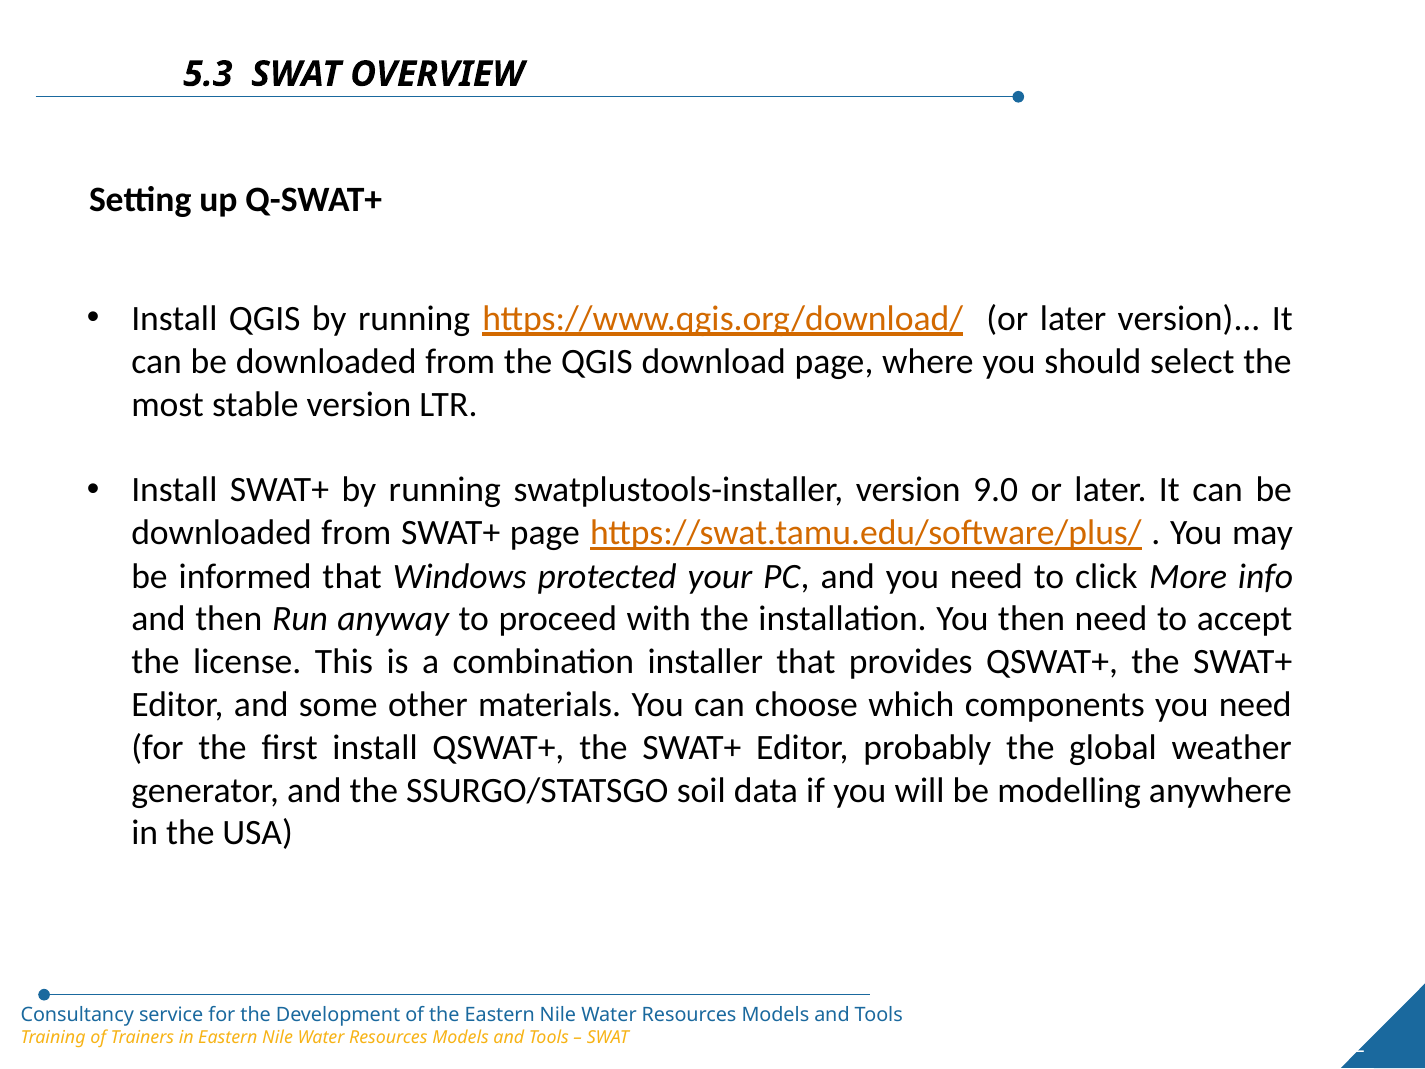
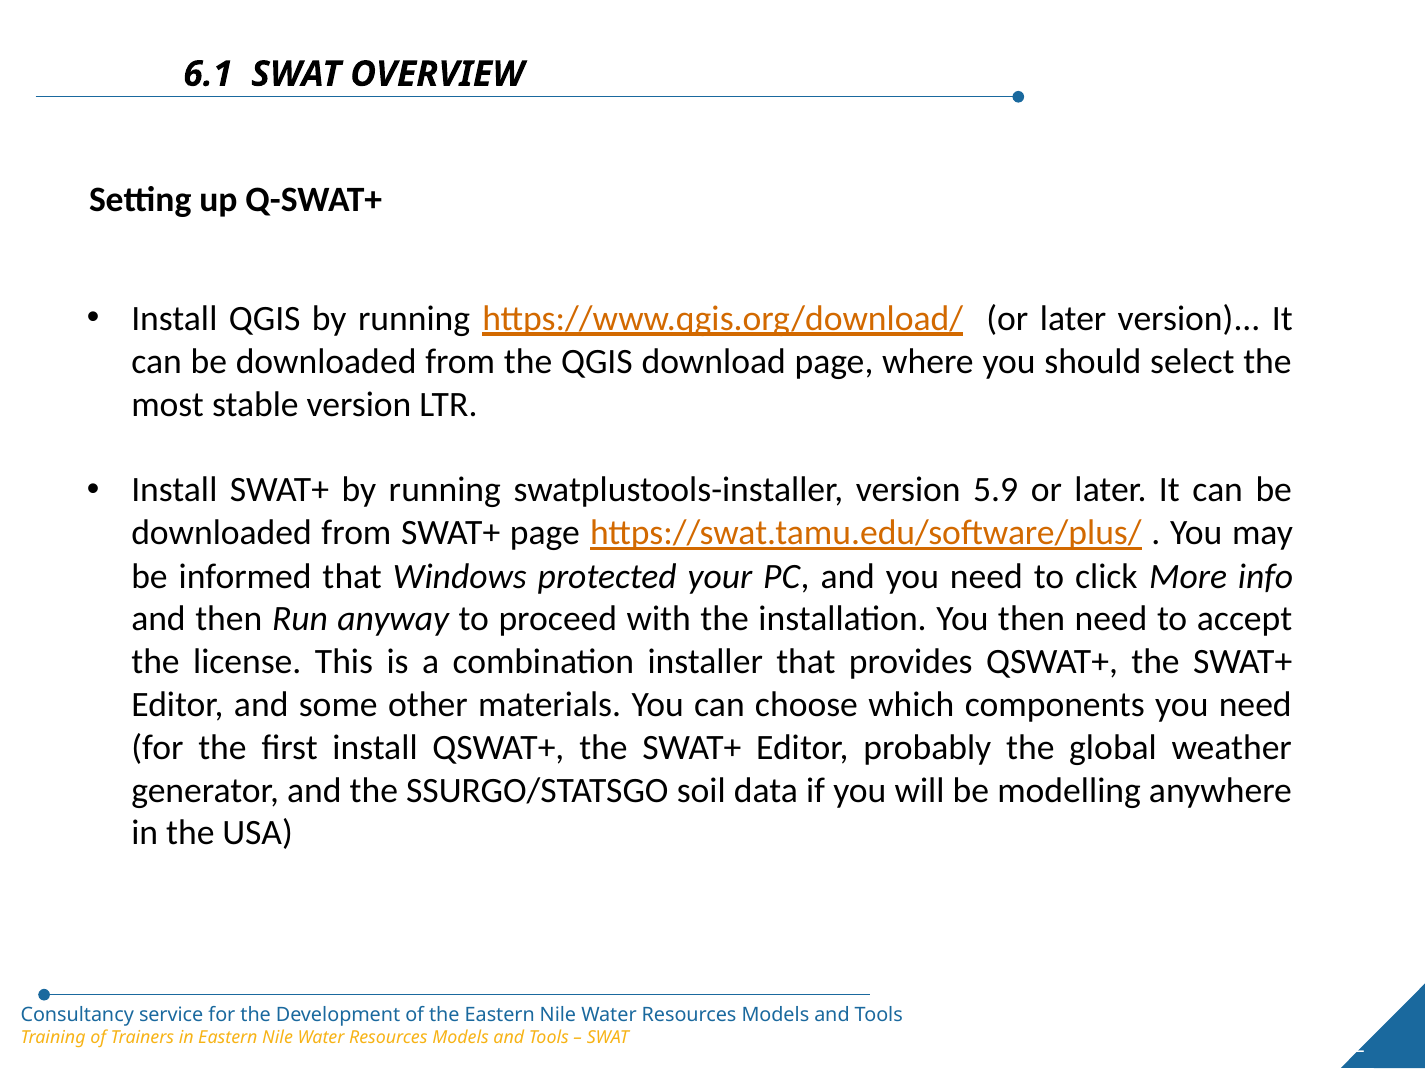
5.3: 5.3 -> 6.1
9.0: 9.0 -> 5.9
